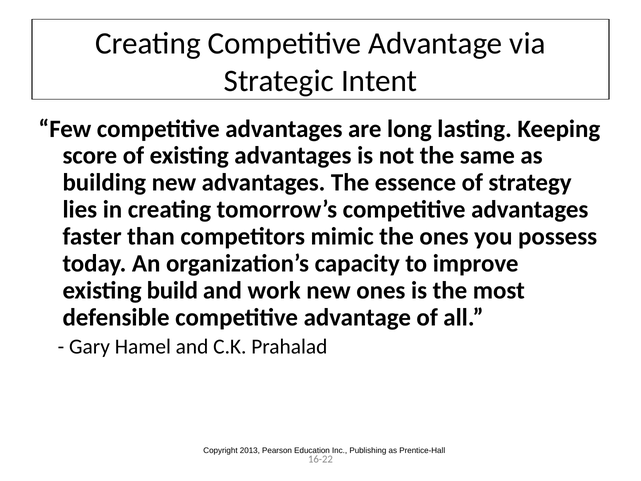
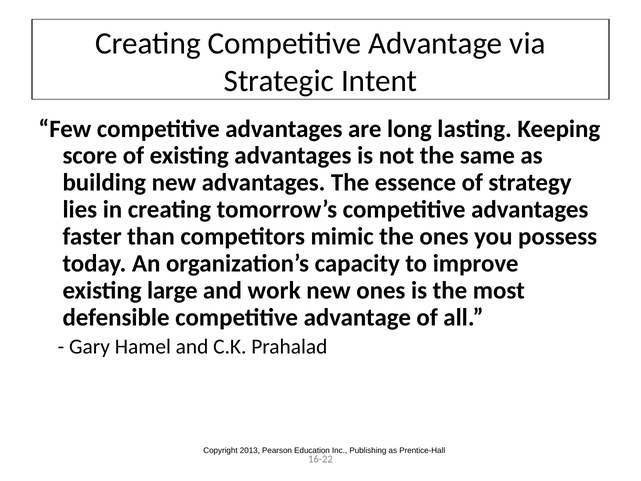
build: build -> large
